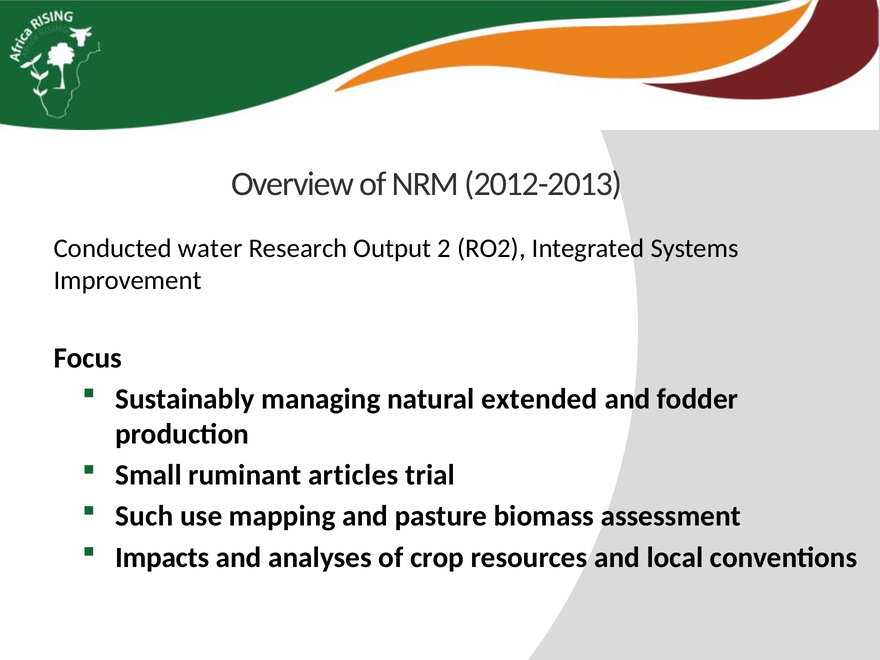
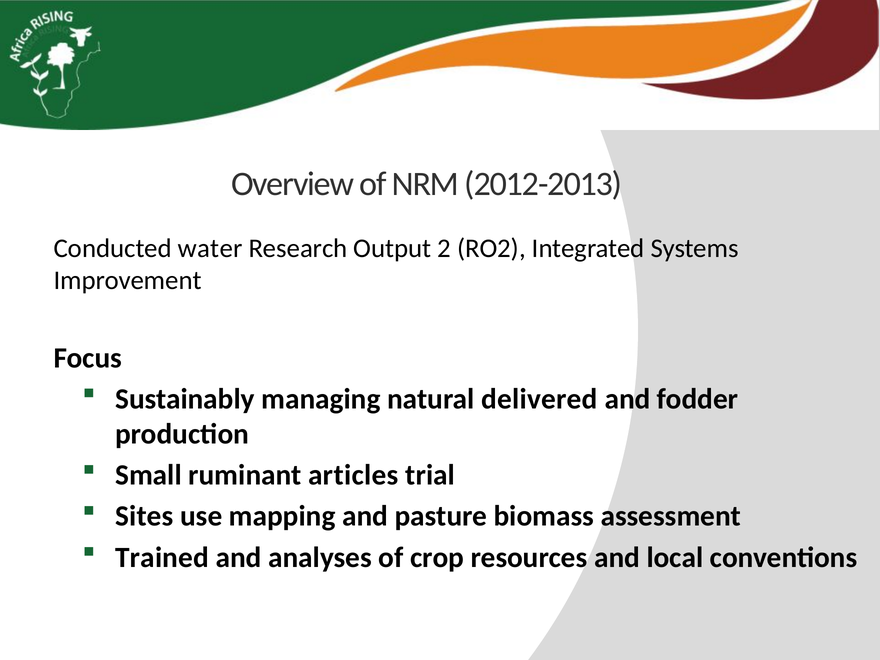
extended: extended -> delivered
Such: Such -> Sites
Impacts: Impacts -> Trained
